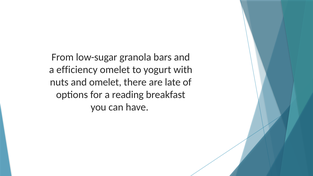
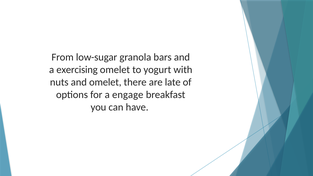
efficiency: efficiency -> exercising
reading: reading -> engage
